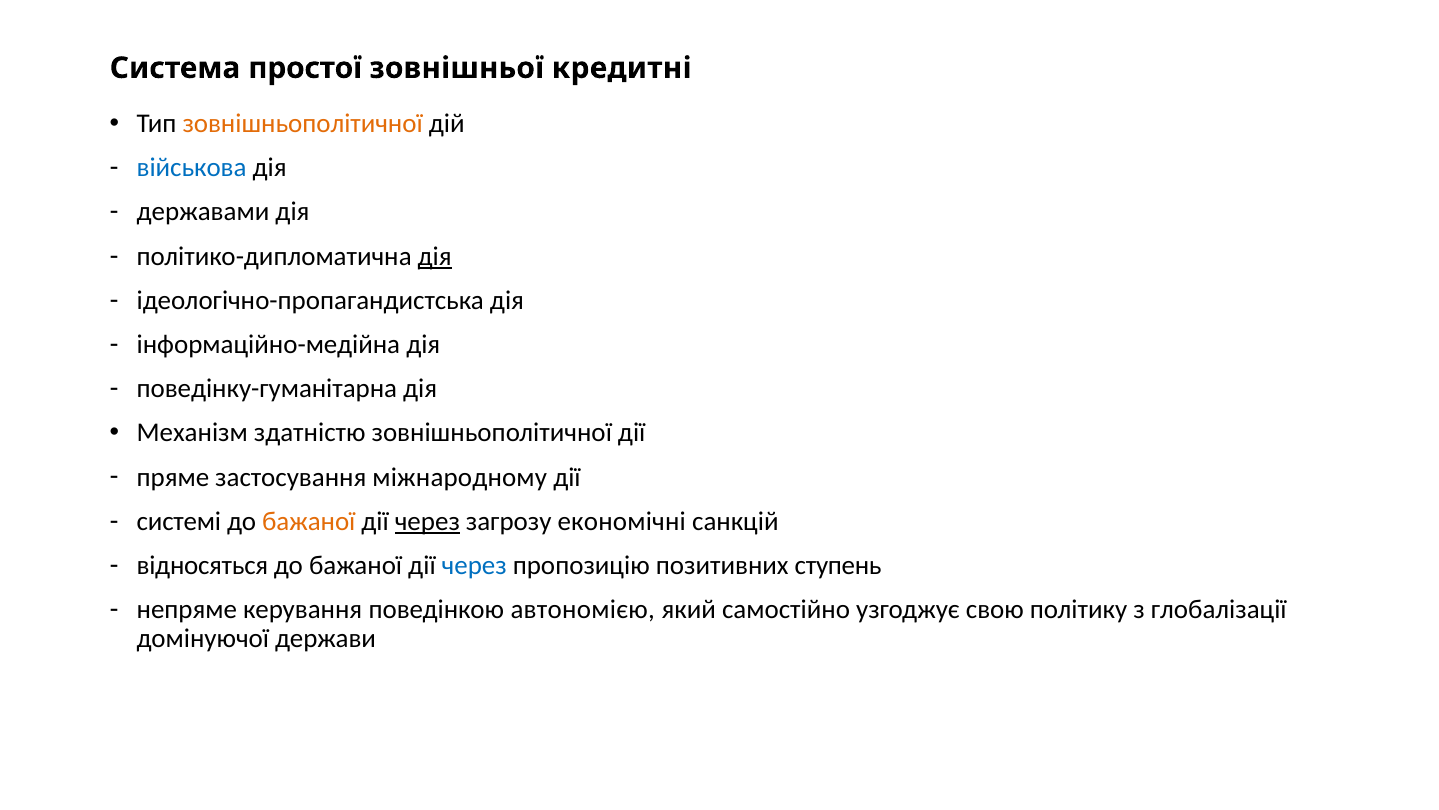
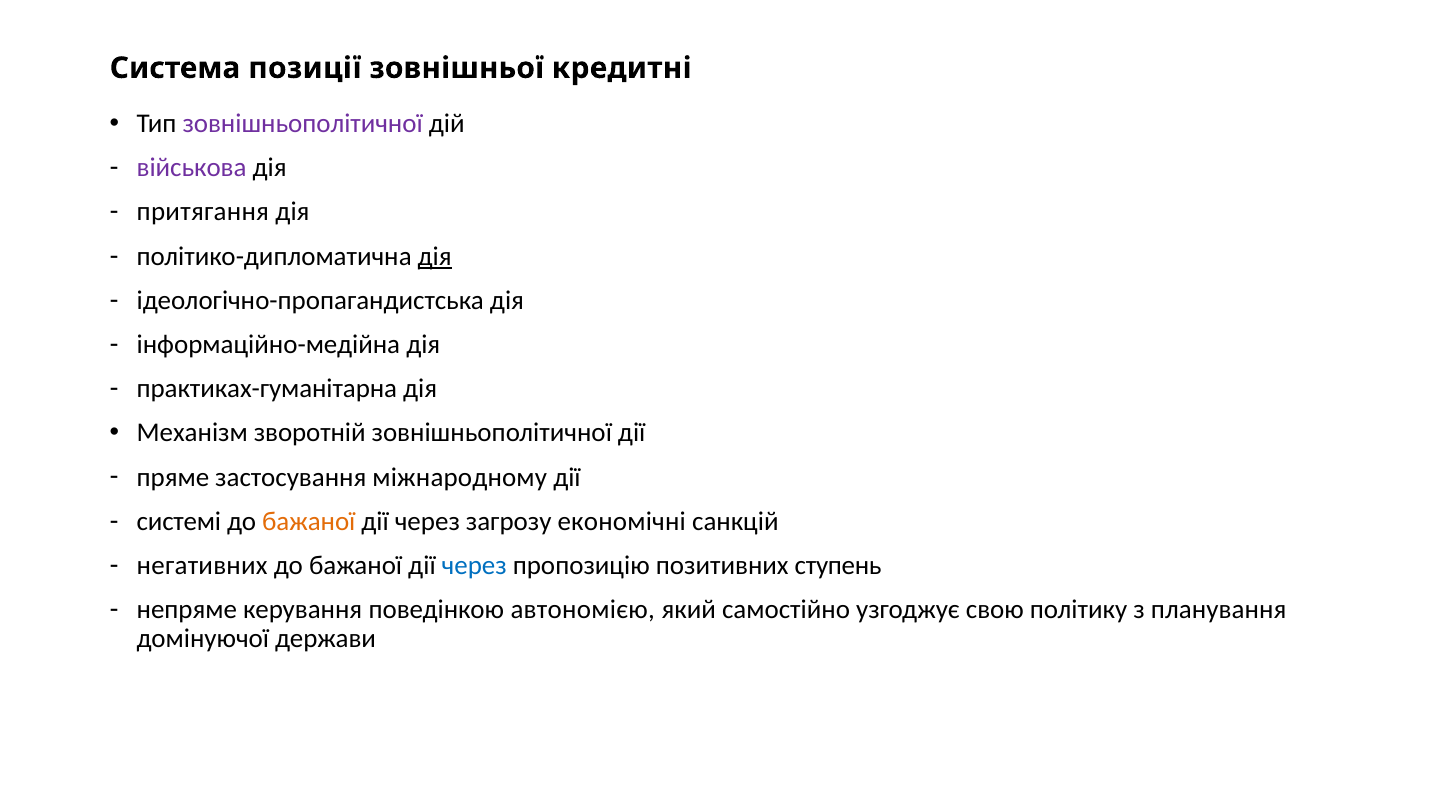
простої: простої -> позиції
зовнішньополітичної at (303, 124) colour: orange -> purple
військова colour: blue -> purple
державами: державами -> притягання
поведінку-гуманітарна: поведінку-гуманітарна -> практиках-гуманітарна
здатністю: здатністю -> зворотній
через at (427, 521) underline: present -> none
відносяться: відносяться -> негативних
глобалізації: глобалізації -> планування
